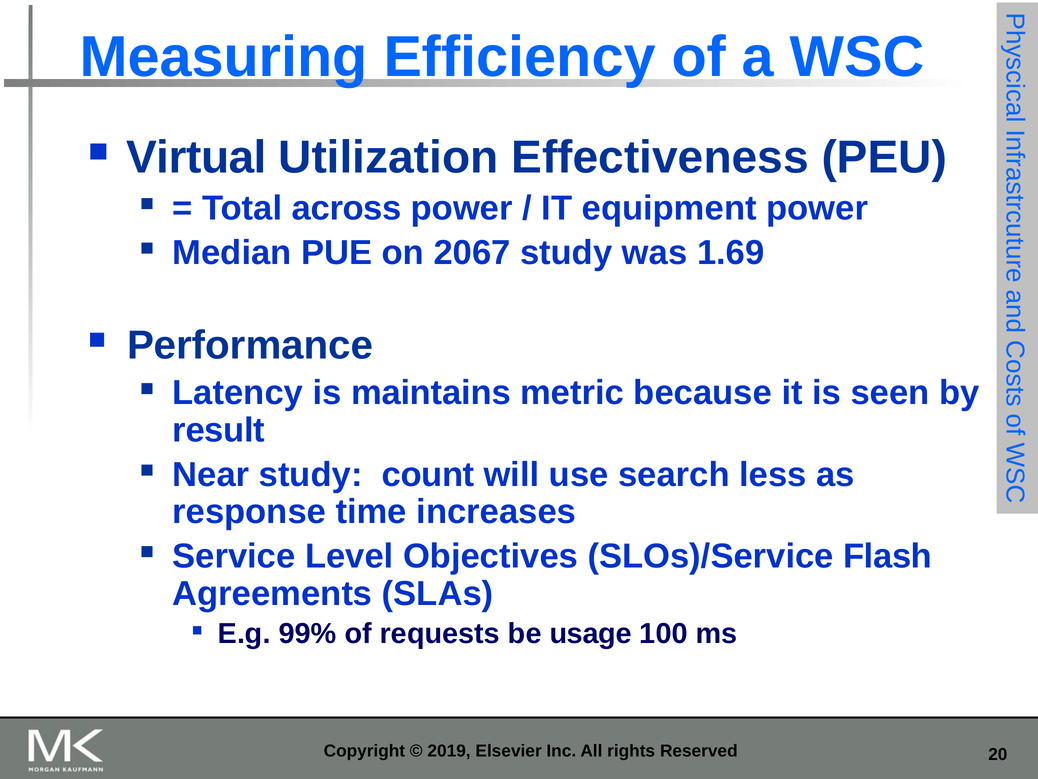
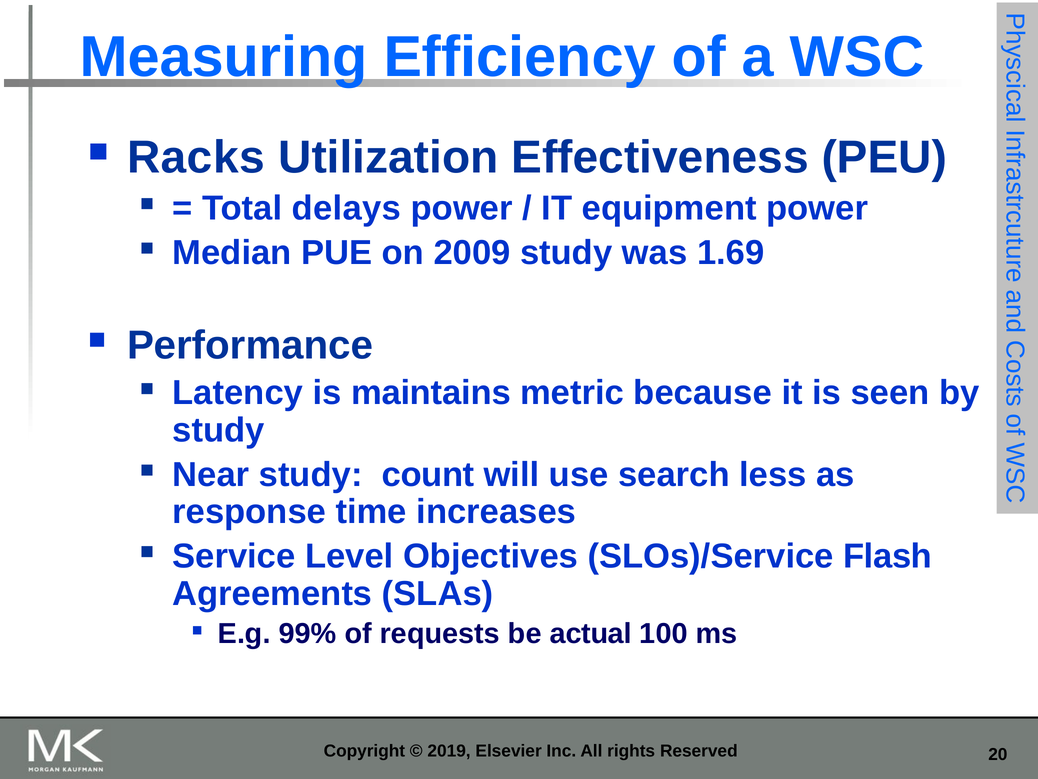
Virtual: Virtual -> Racks
across: across -> delays
2067: 2067 -> 2009
result at (219, 430): result -> study
usage: usage -> actual
